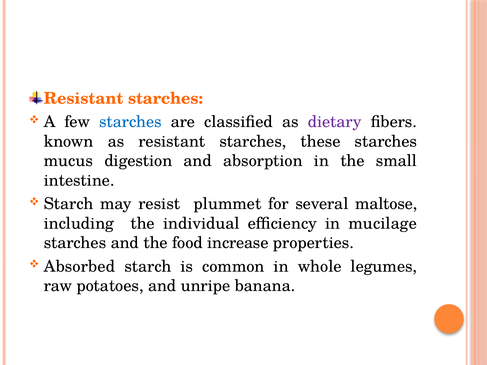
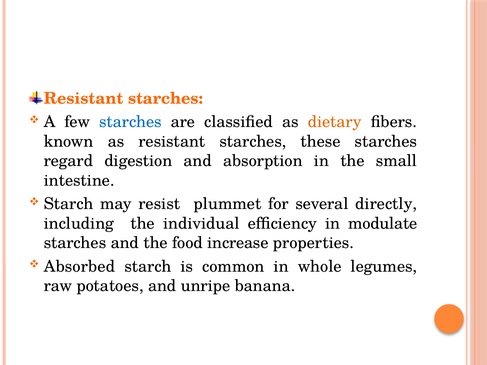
dietary colour: purple -> orange
mucus: mucus -> regard
maltose: maltose -> directly
mucilage: mucilage -> modulate
